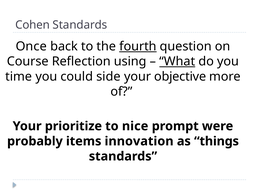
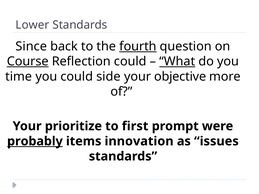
Cohen: Cohen -> Lower
Once: Once -> Since
Course underline: none -> present
Reflection using: using -> could
nice: nice -> first
probably underline: none -> present
things: things -> issues
